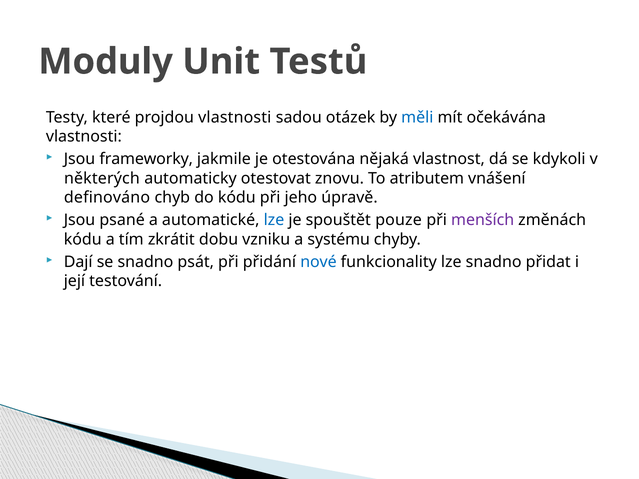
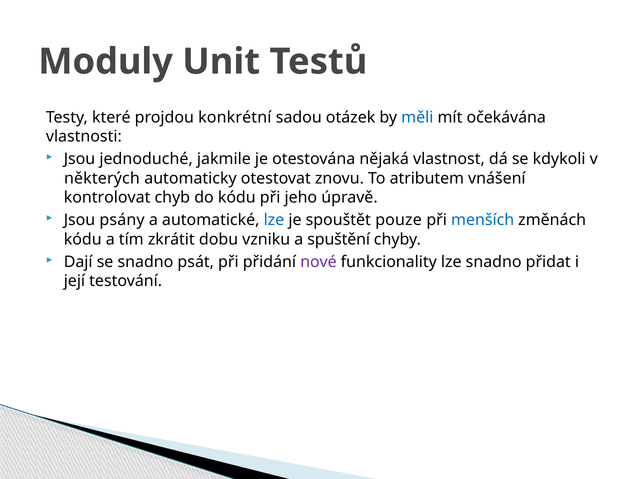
projdou vlastnosti: vlastnosti -> konkrétní
frameworky: frameworky -> jednoduché
definováno: definováno -> kontrolovat
psané: psané -> psány
menších colour: purple -> blue
systému: systému -> spuštění
nové colour: blue -> purple
